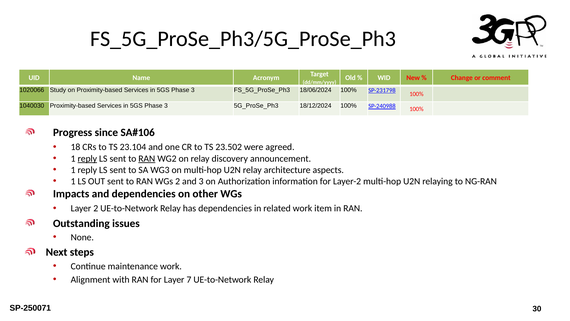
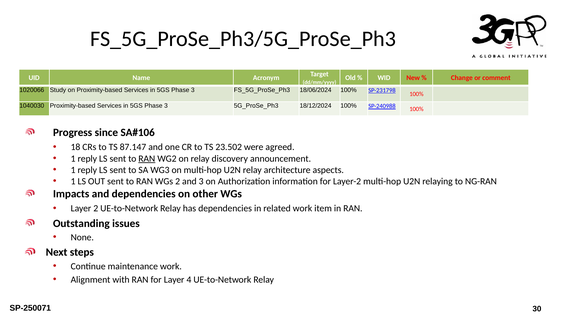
23.104: 23.104 -> 87.147
reply at (87, 158) underline: present -> none
7: 7 -> 4
